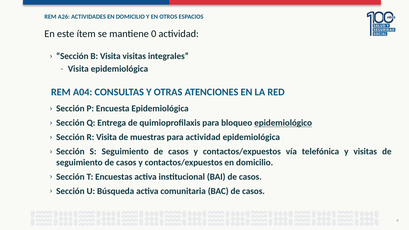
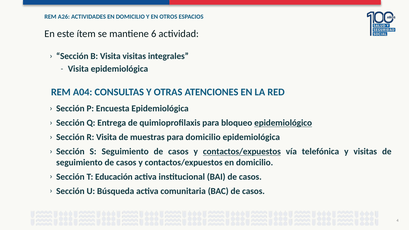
0: 0 -> 6
para actividad: actividad -> domicilio
contactos/expuestos at (242, 152) underline: none -> present
Encuestas: Encuestas -> Educación
